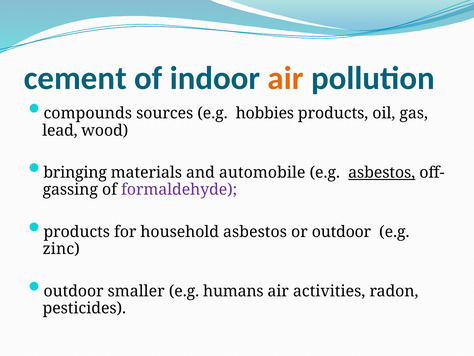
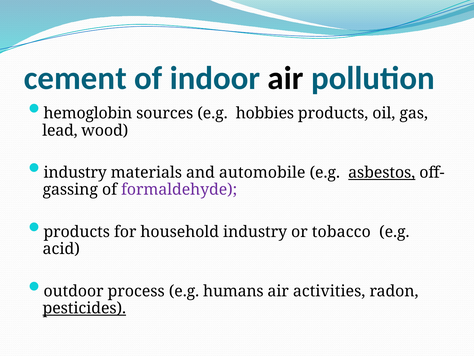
air at (286, 78) colour: orange -> black
compounds: compounds -> hemoglobin
bringing at (75, 172): bringing -> industry
household asbestos: asbestos -> industry
or outdoor: outdoor -> tobacco
zinc: zinc -> acid
smaller: smaller -> process
pesticides underline: none -> present
